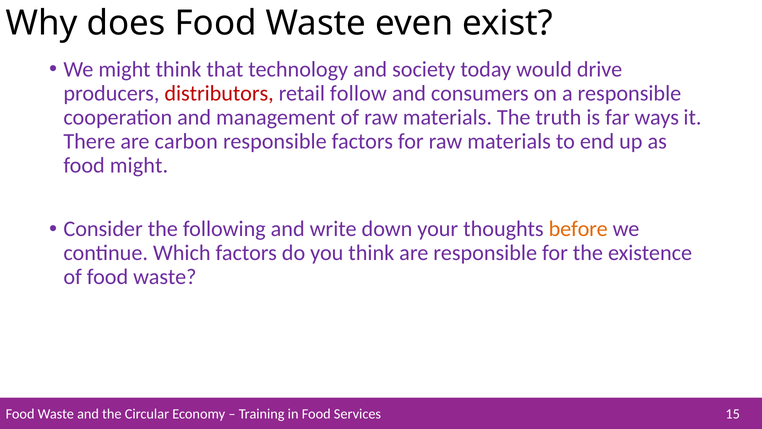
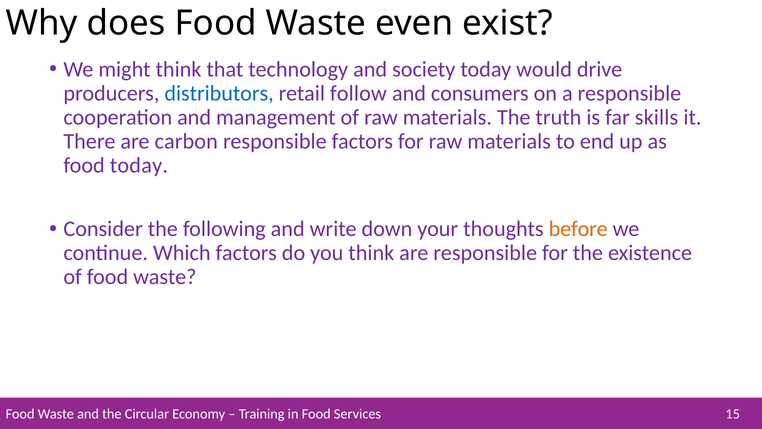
distributors colour: red -> blue
ways: ways -> skills
food might: might -> today
